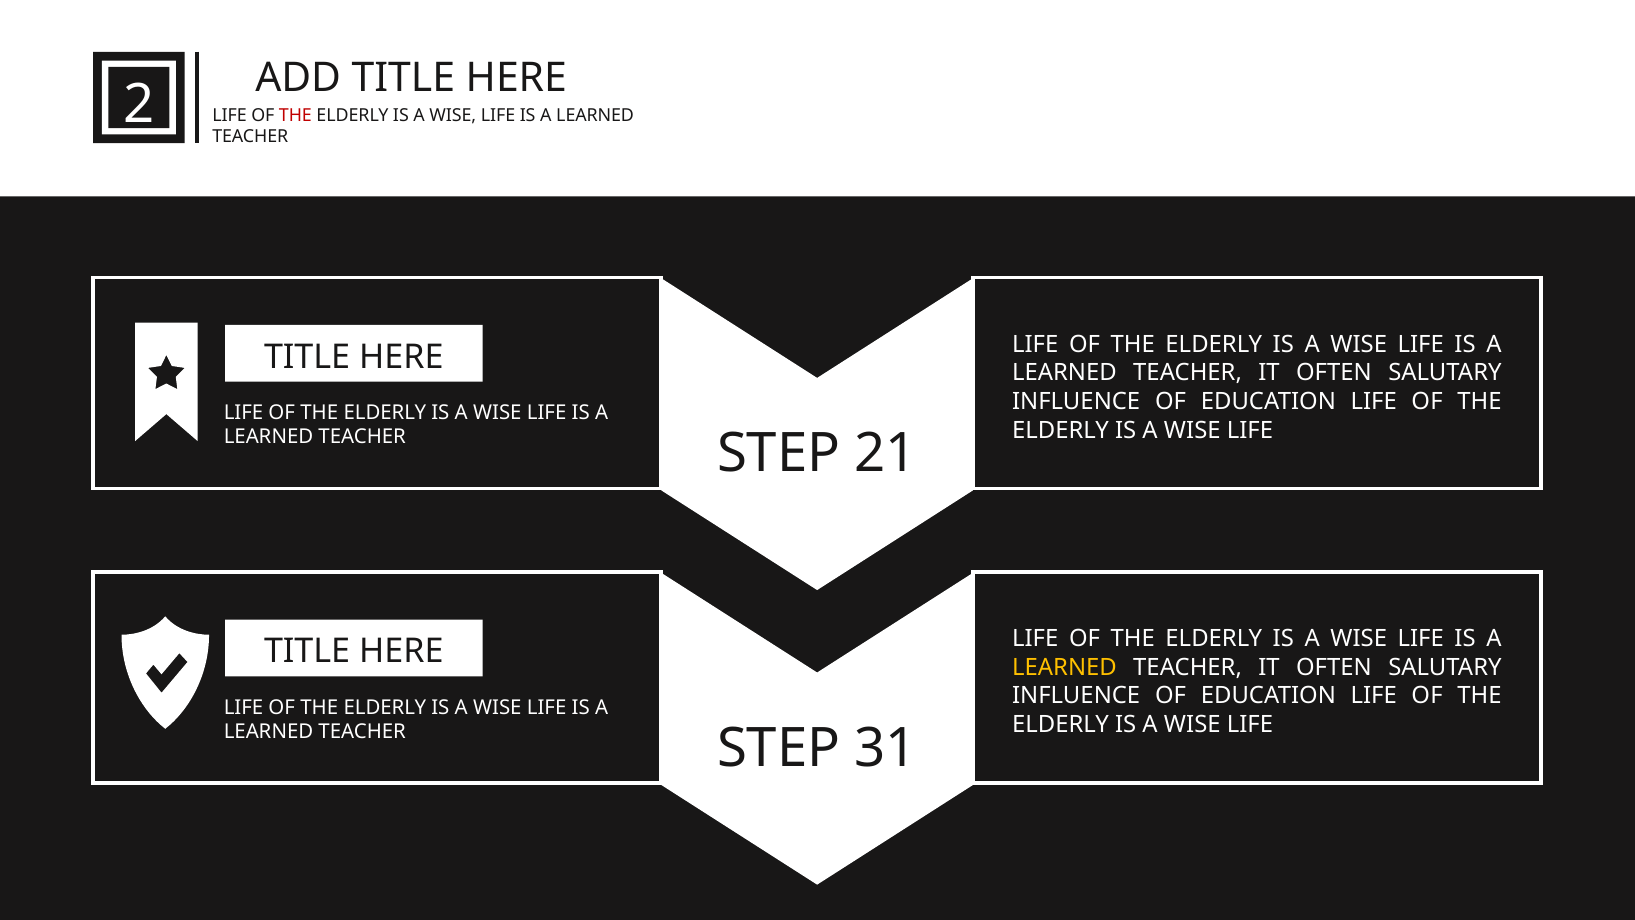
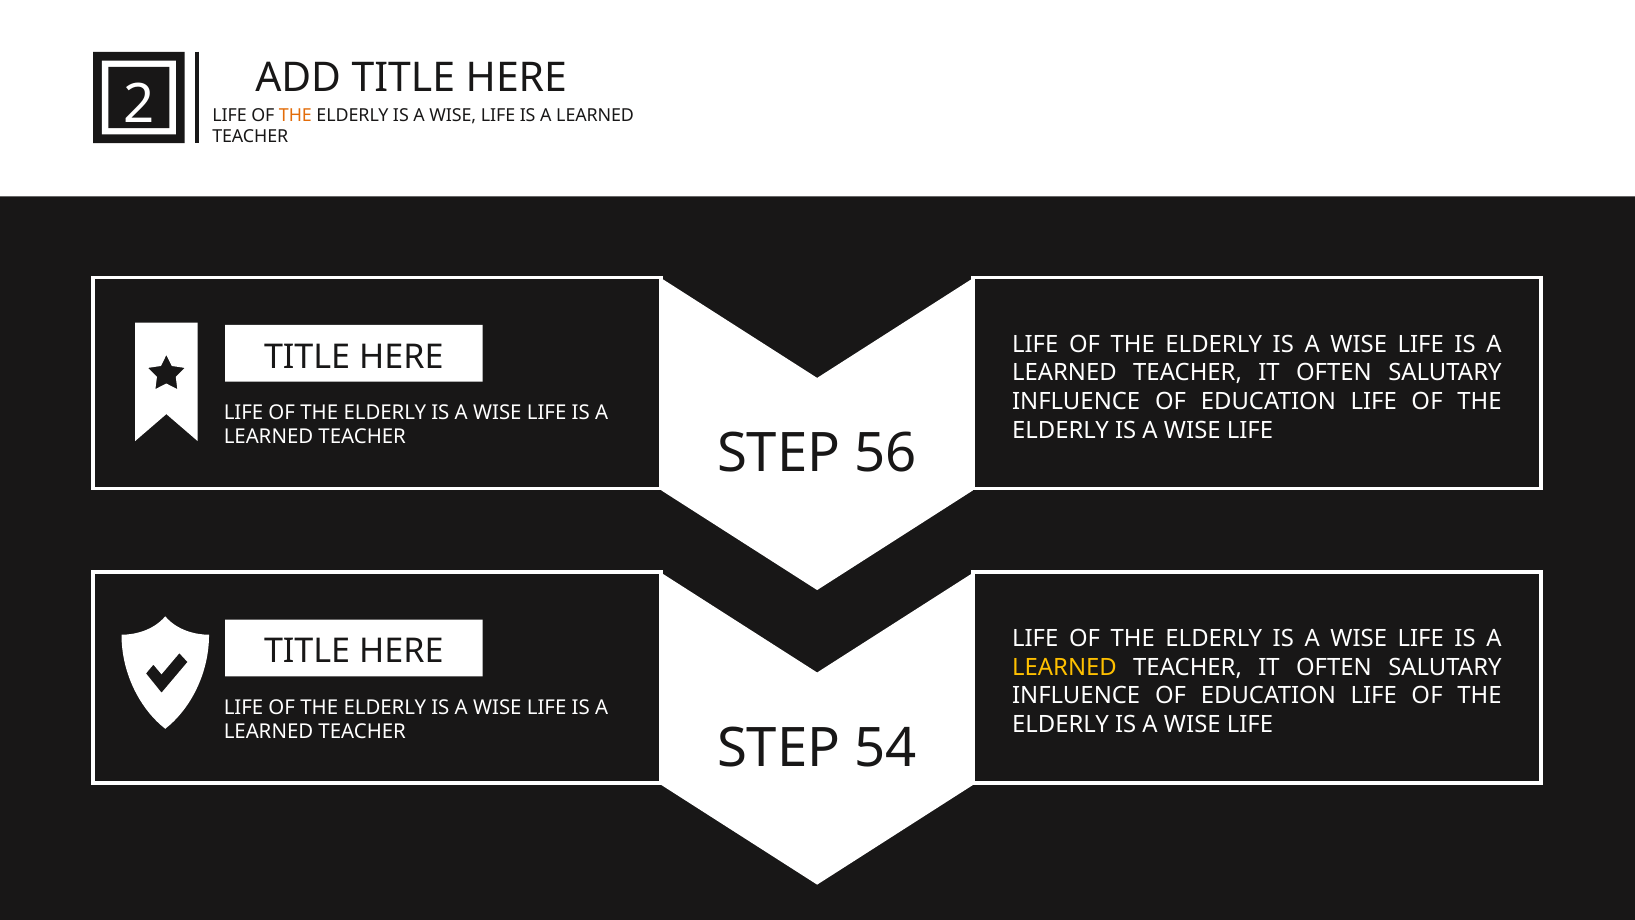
THE at (295, 115) colour: red -> orange
21: 21 -> 56
31: 31 -> 54
